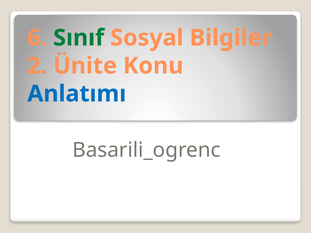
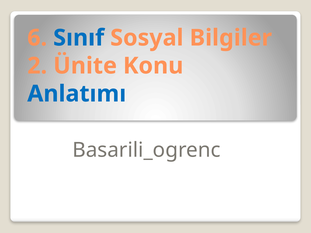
Sınıf colour: green -> blue
